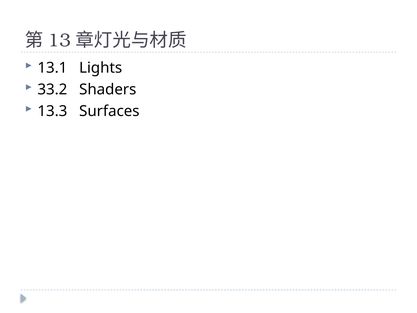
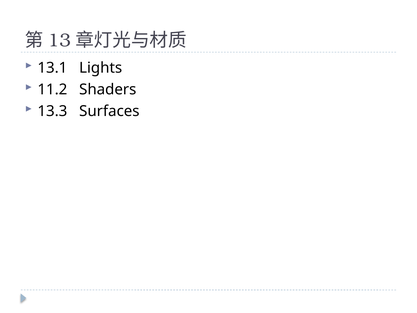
33.2: 33.2 -> 11.2
